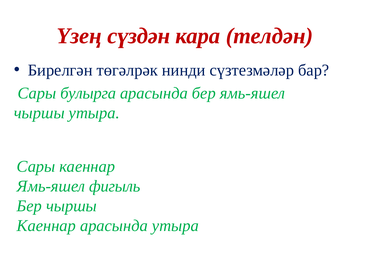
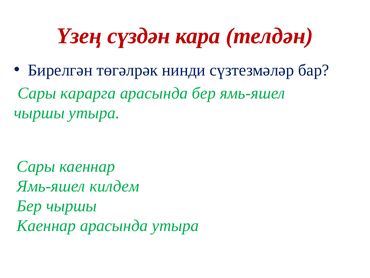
булырга: булырга -> карарга
фигыль: фигыль -> килдем
